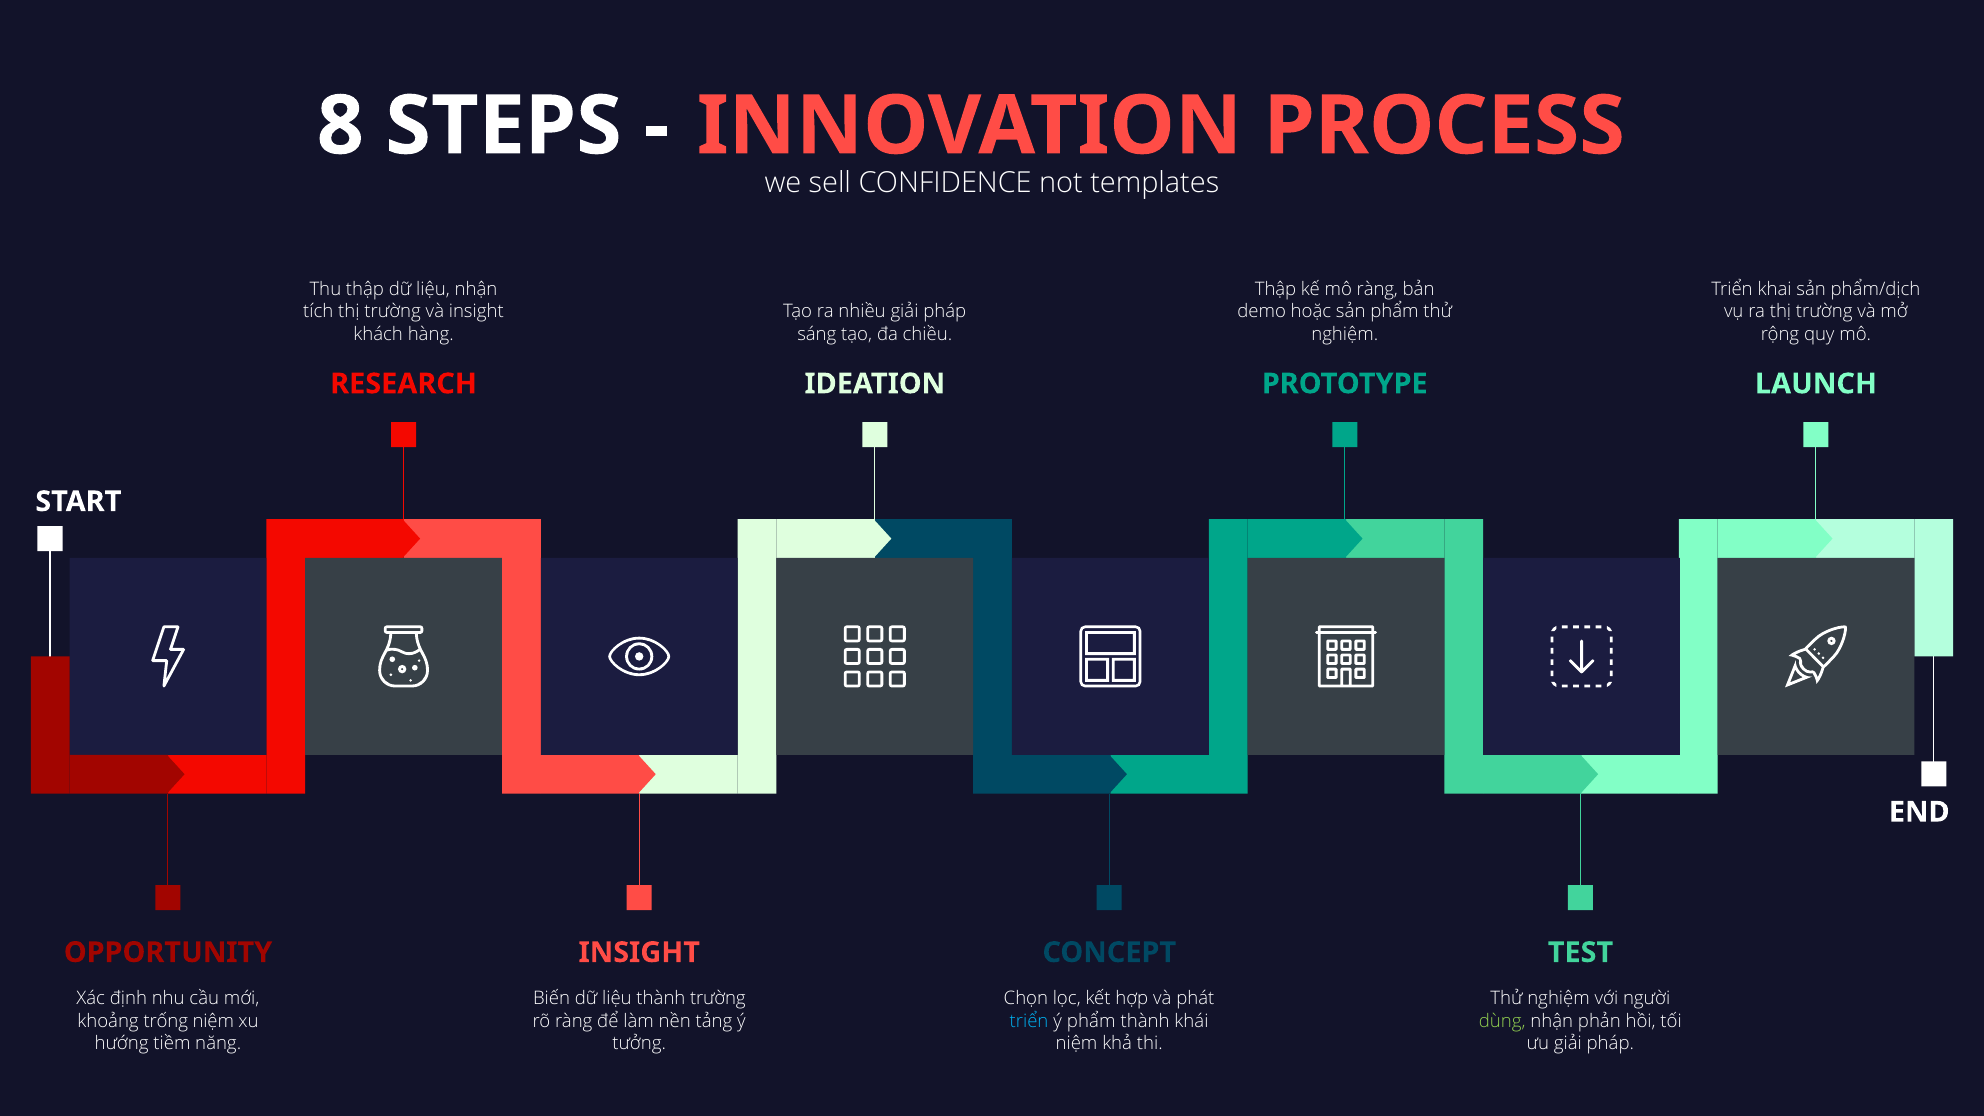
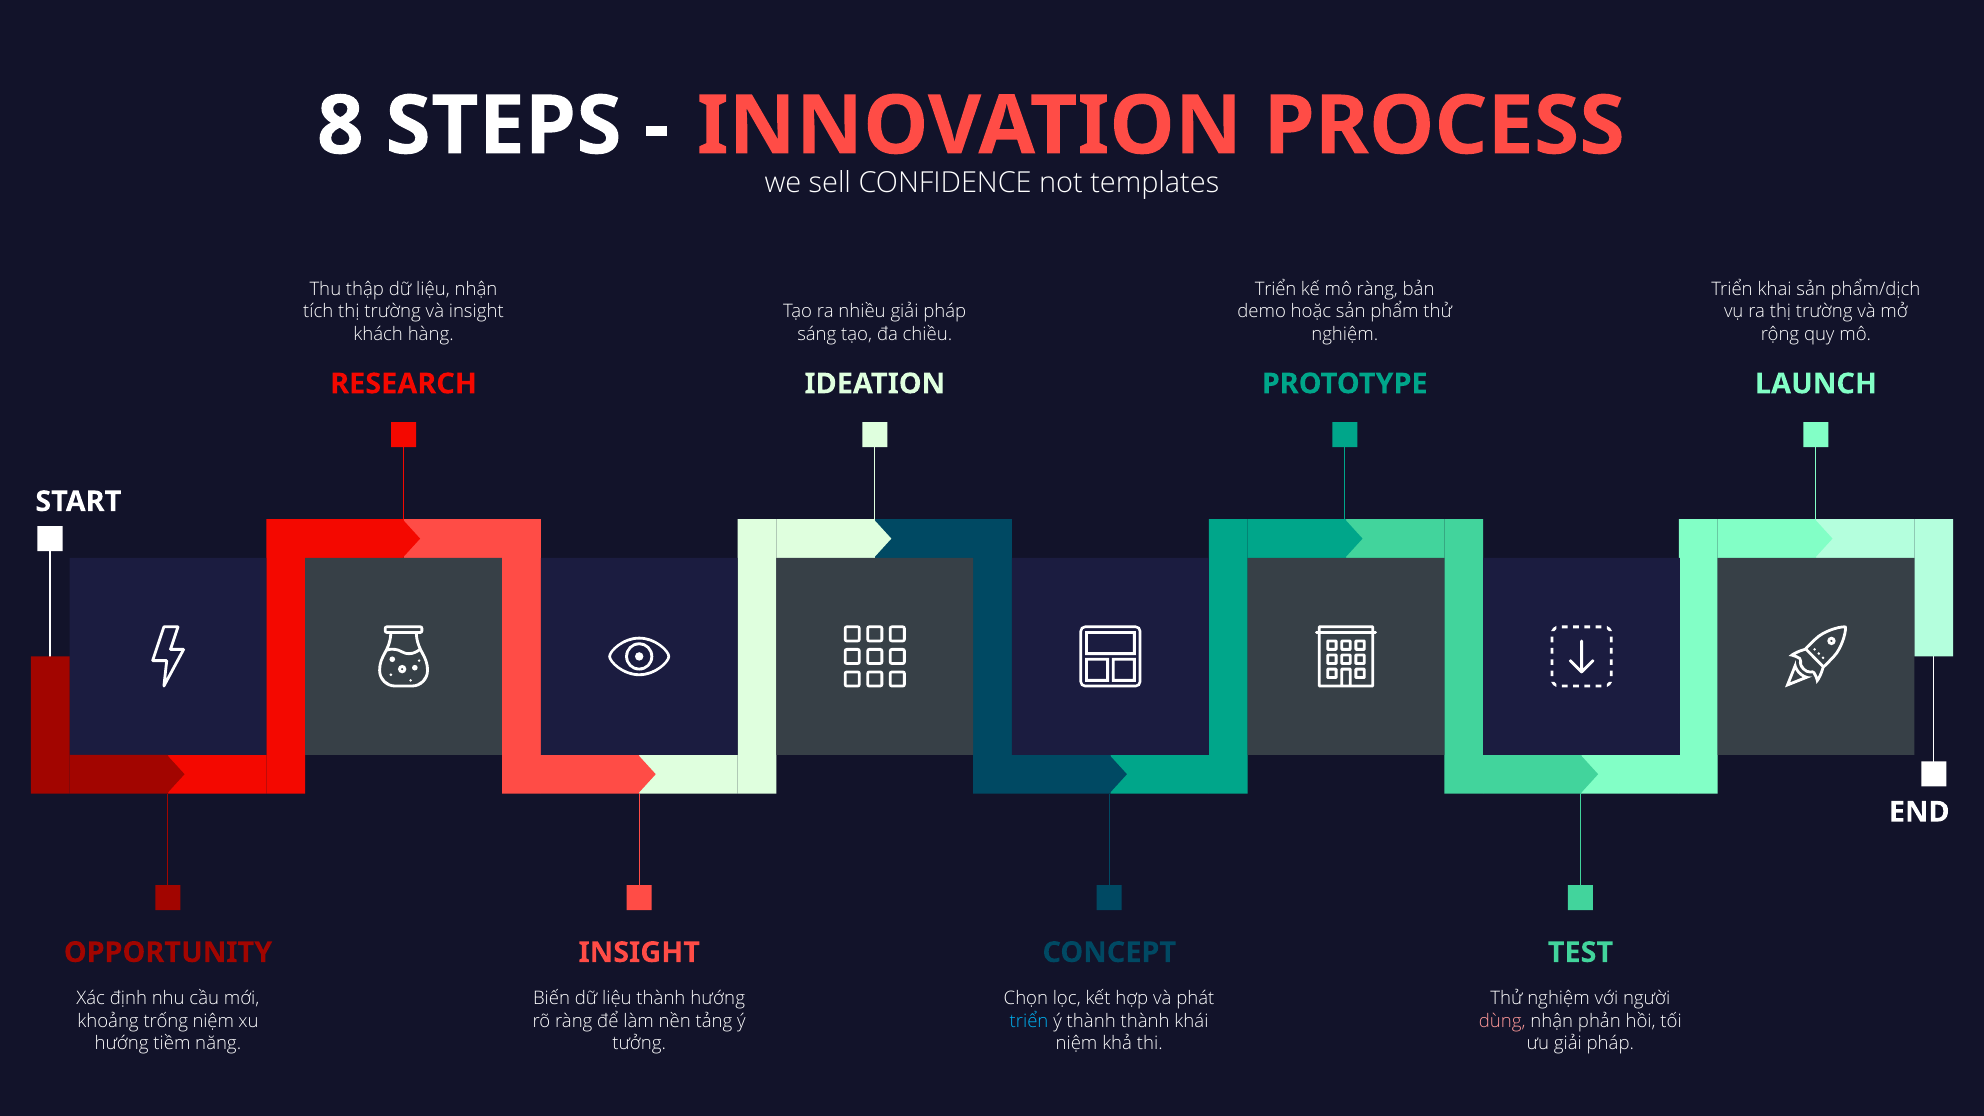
Thập at (1276, 289): Thập -> Triển
thành trường: trường -> hướng
ý phẩm: phẩm -> thành
dùng colour: light green -> pink
